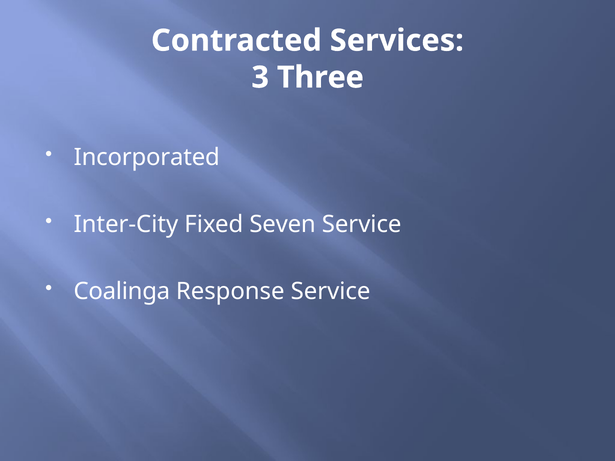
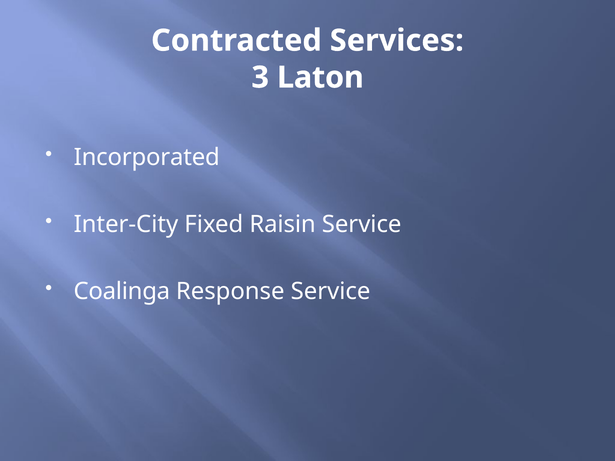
Three: Three -> Laton
Seven: Seven -> Raisin
